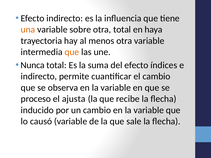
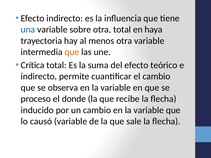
una colour: orange -> blue
Nunca: Nunca -> Crítica
índices: índices -> teórico
ajusta: ajusta -> donde
